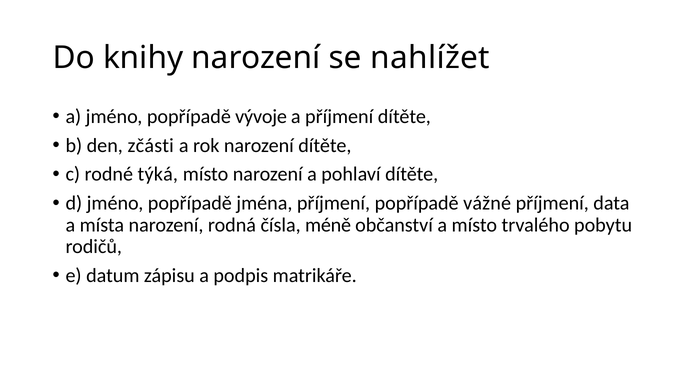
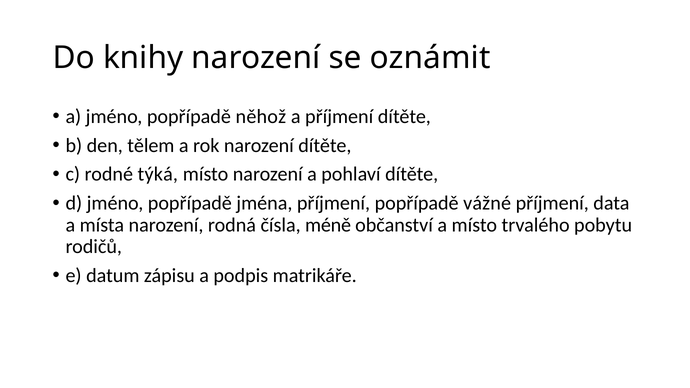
nahlížet: nahlížet -> oznámit
vývoje: vývoje -> něhož
zčásti: zčásti -> tělem
